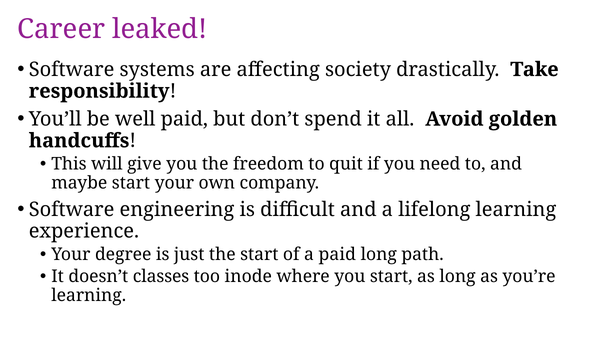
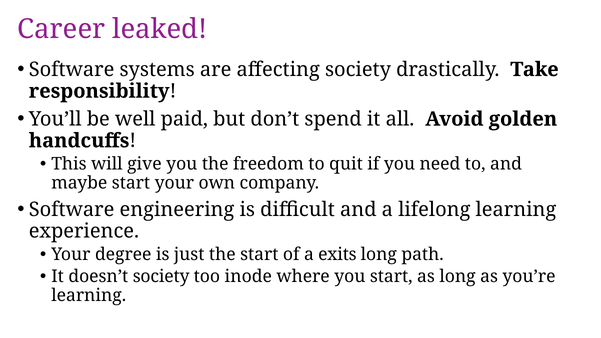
a paid: paid -> exits
doesn’t classes: classes -> society
